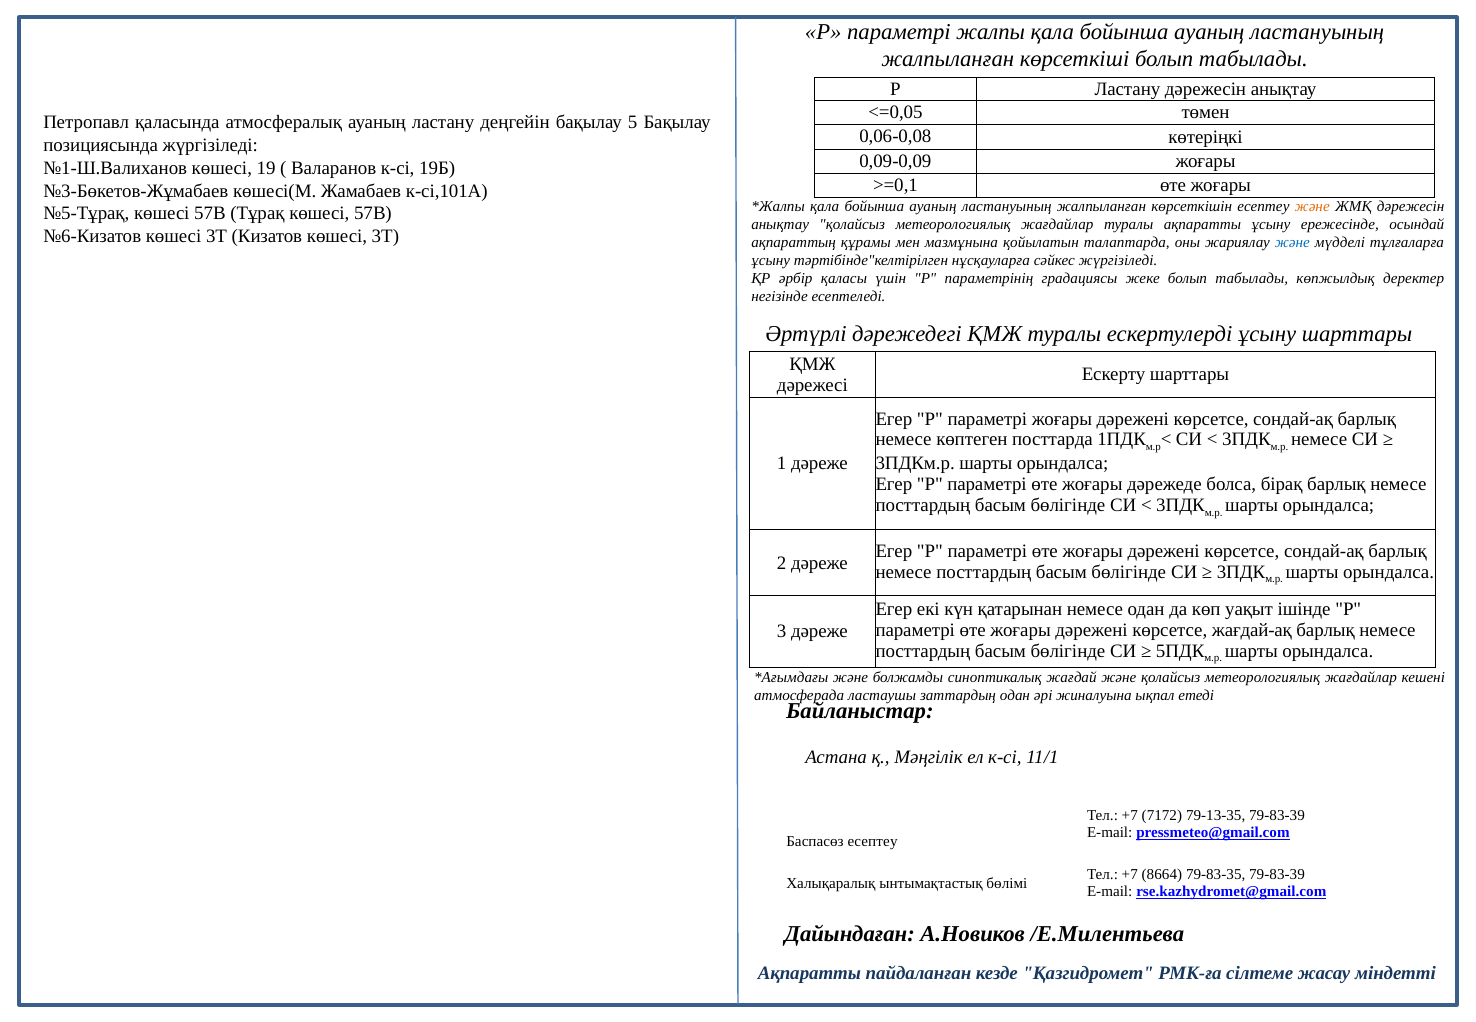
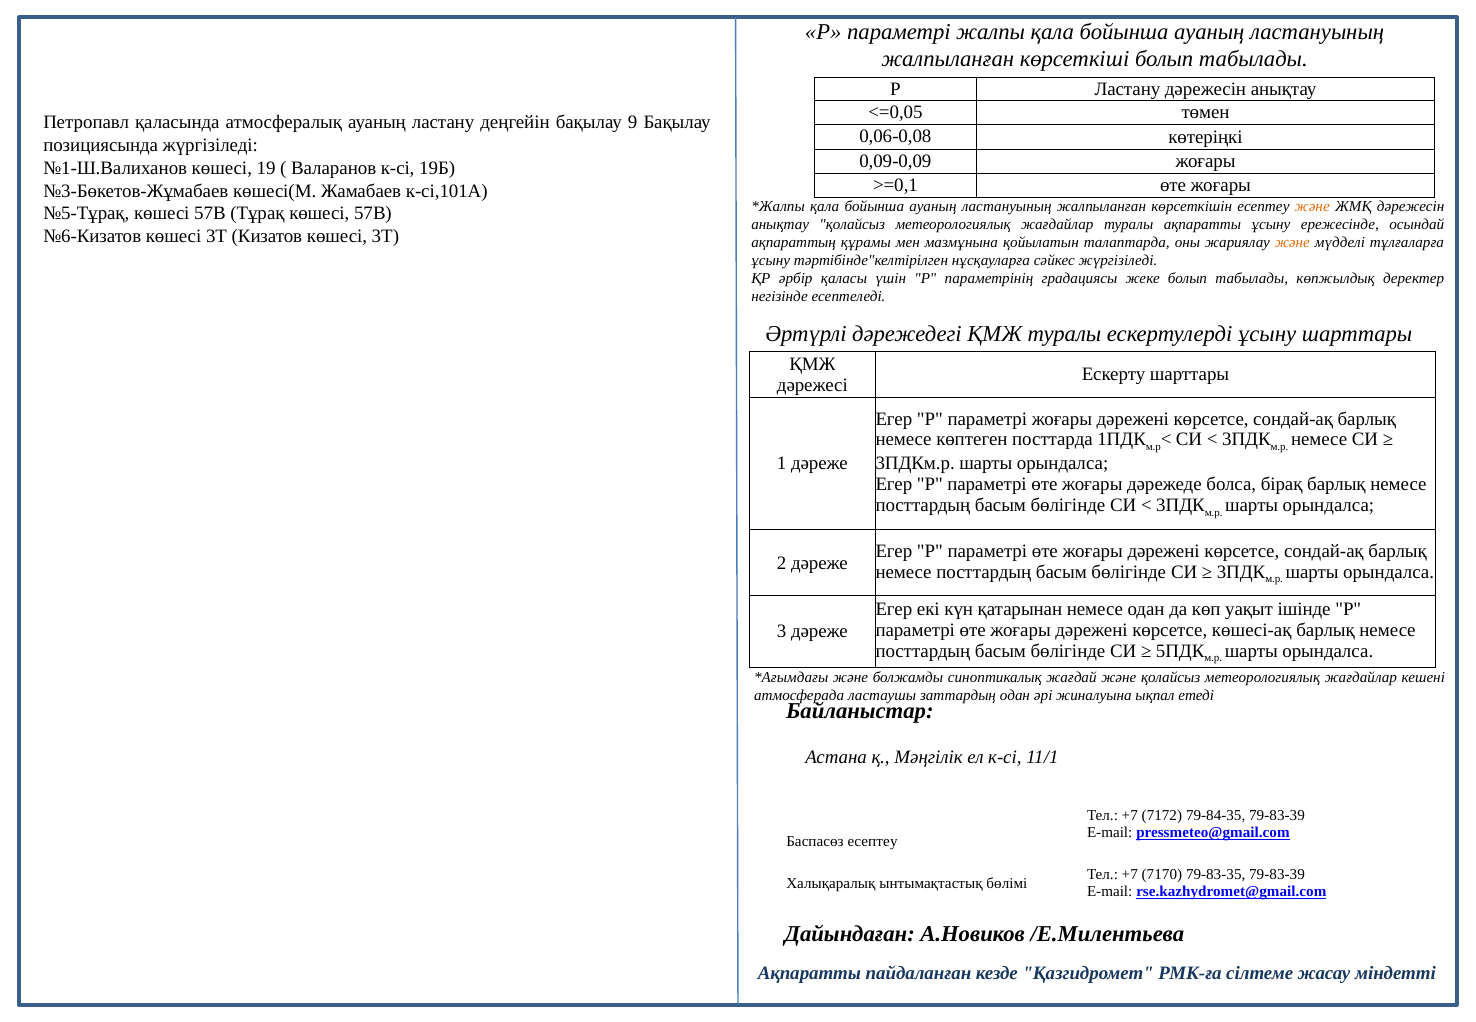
5: 5 -> 9
және at (1292, 242) colour: blue -> orange
жағдай-ақ: жағдай-ақ -> көшесі-ақ
79-13-35: 79-13-35 -> 79-84-35
8664: 8664 -> 7170
